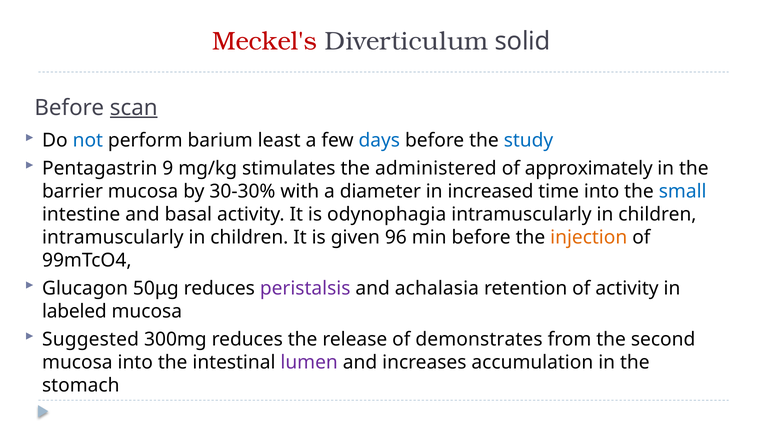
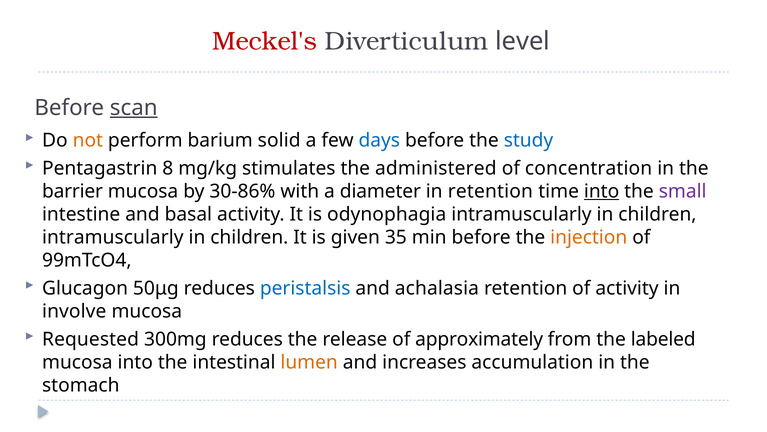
solid: solid -> level
not colour: blue -> orange
least: least -> solid
9: 9 -> 8
approximately: approximately -> concentration
30-30%: 30-30% -> 30-86%
in increased: increased -> retention
into at (602, 191) underline: none -> present
small colour: blue -> purple
96: 96 -> 35
peristalsis colour: purple -> blue
labeled: labeled -> involve
Suggested: Suggested -> Requested
demonstrates: demonstrates -> approximately
second: second -> labeled
lumen colour: purple -> orange
